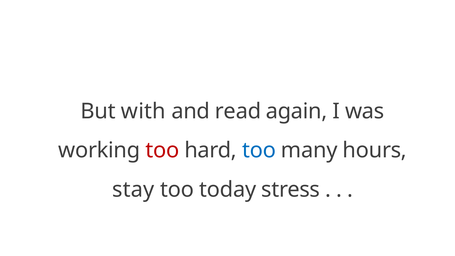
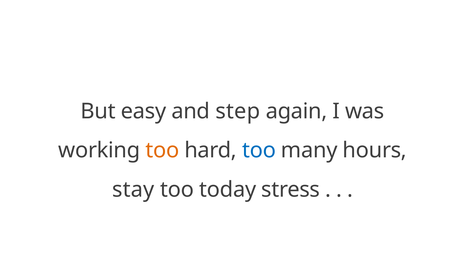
with: with -> easy
read: read -> step
too at (162, 150) colour: red -> orange
